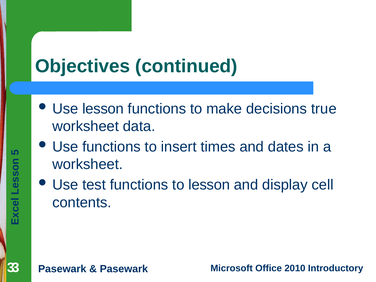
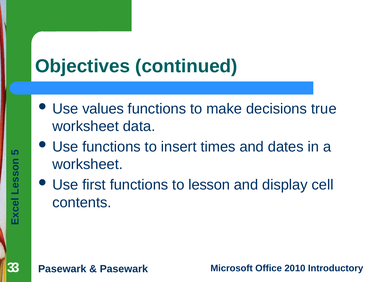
Use lesson: lesson -> values
test: test -> first
